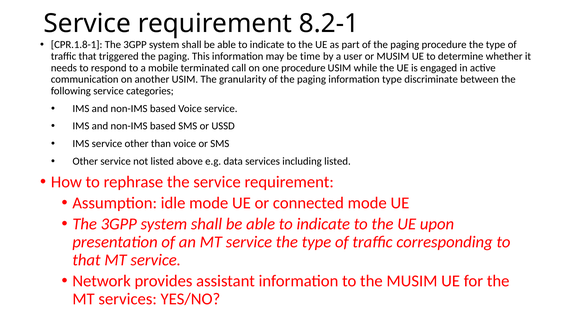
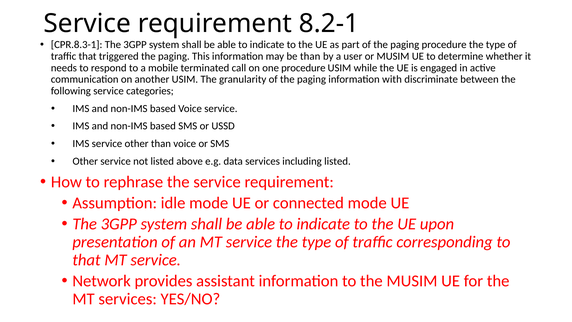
CPR.1.8-1: CPR.1.8-1 -> CPR.8.3-1
be time: time -> than
information type: type -> with
